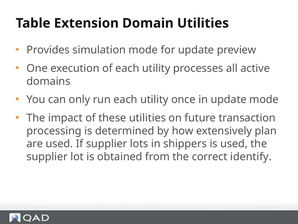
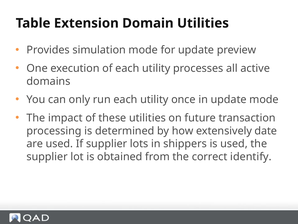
plan: plan -> date
